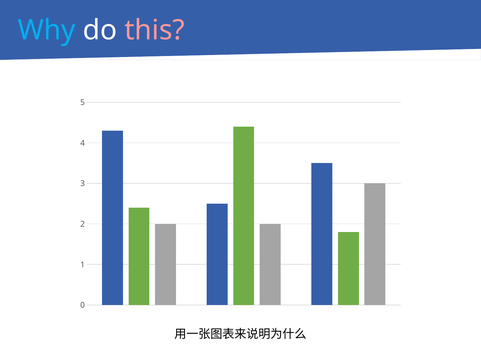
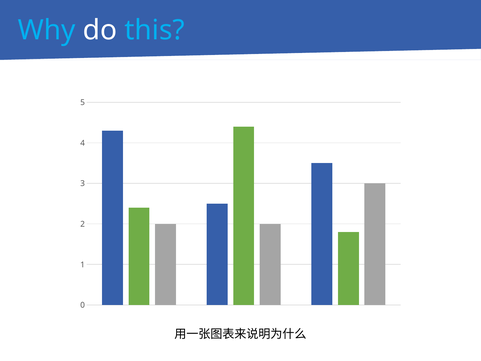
this colour: pink -> light blue
